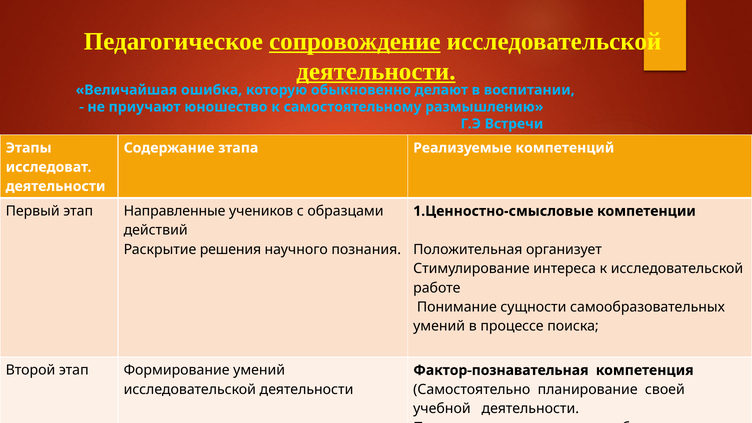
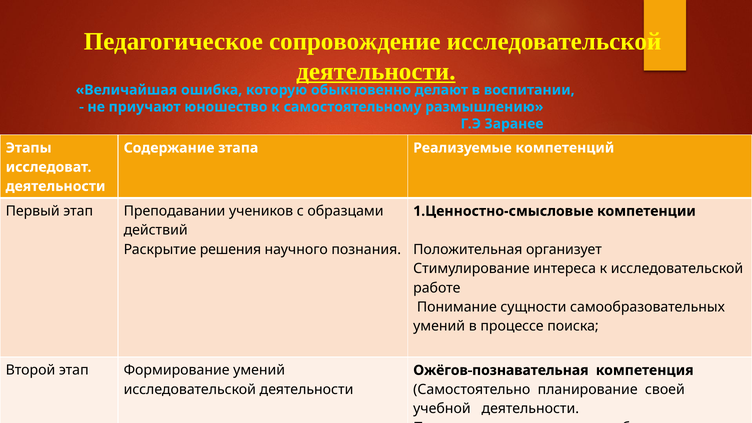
сопровождение underline: present -> none
Встречи: Встречи -> Заранее
Направленные: Направленные -> Преподавании
Фактор-познавательная: Фактор-познавательная -> Ожёгов-познавательная
